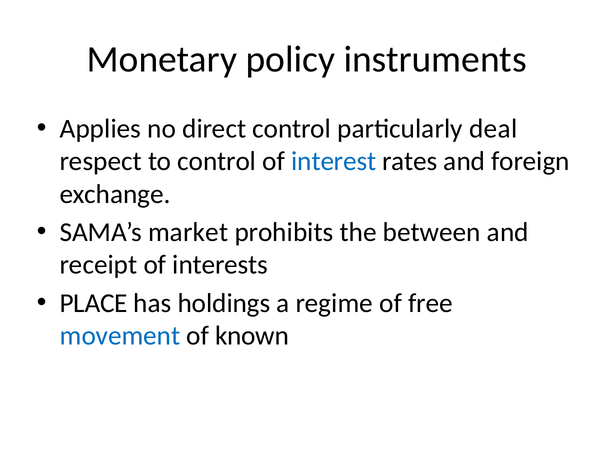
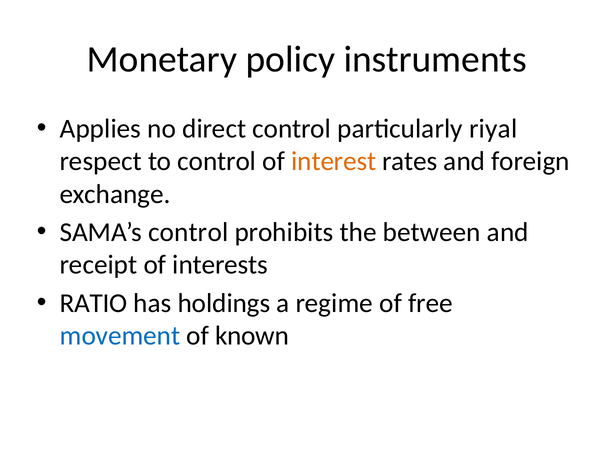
deal: deal -> riyal
interest colour: blue -> orange
SAMA’s market: market -> control
PLACE: PLACE -> RATIO
